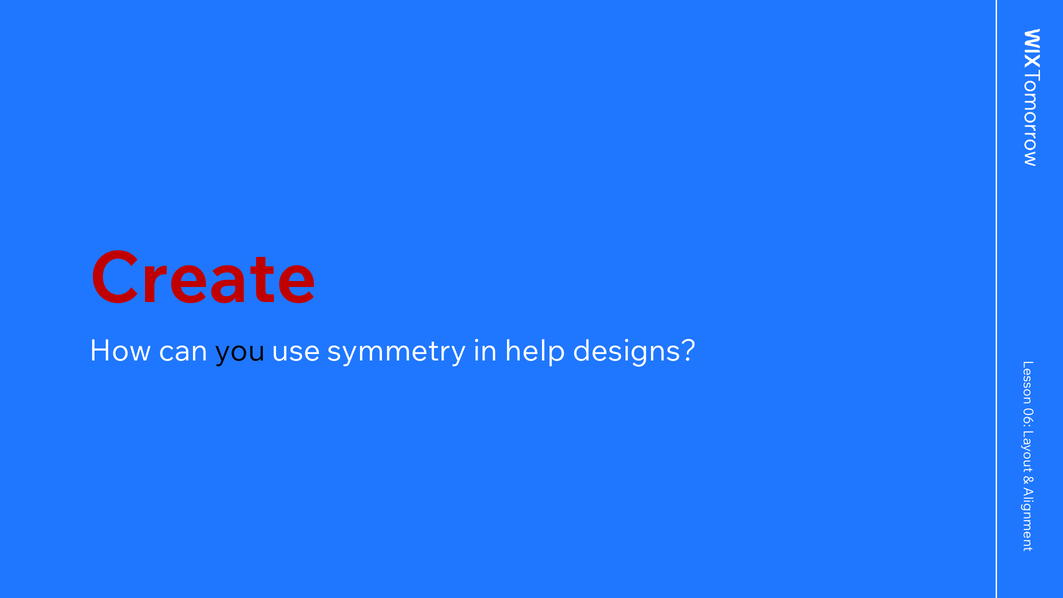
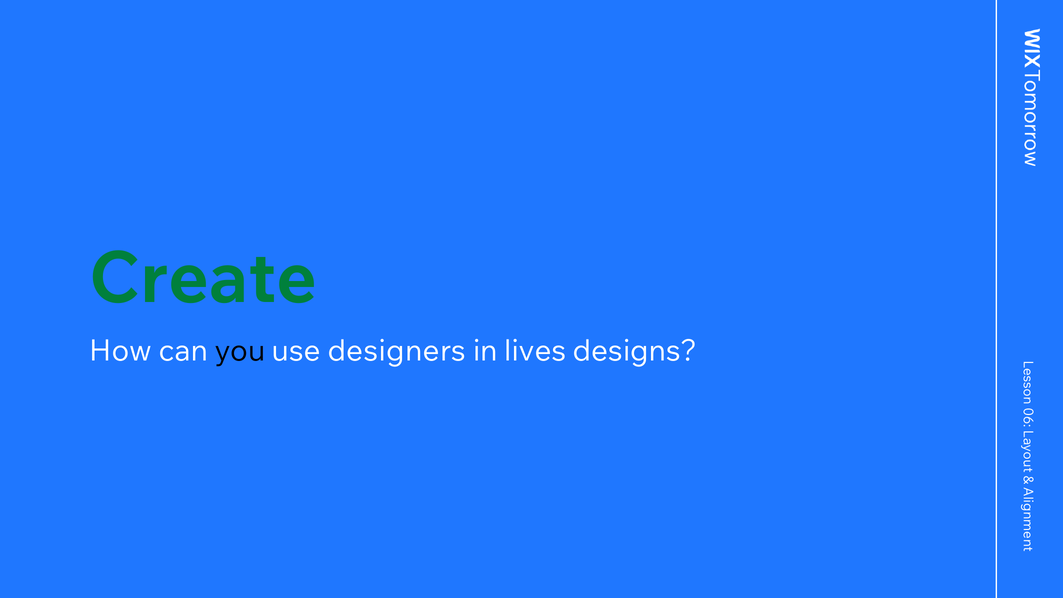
Create colour: red -> green
symmetry: symmetry -> designers
help: help -> lives
